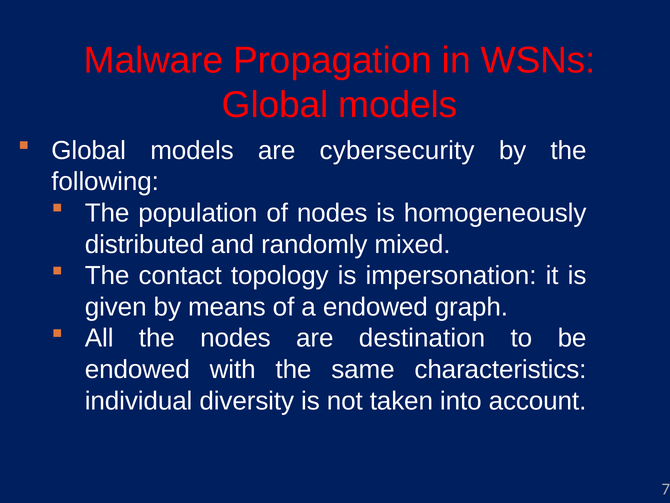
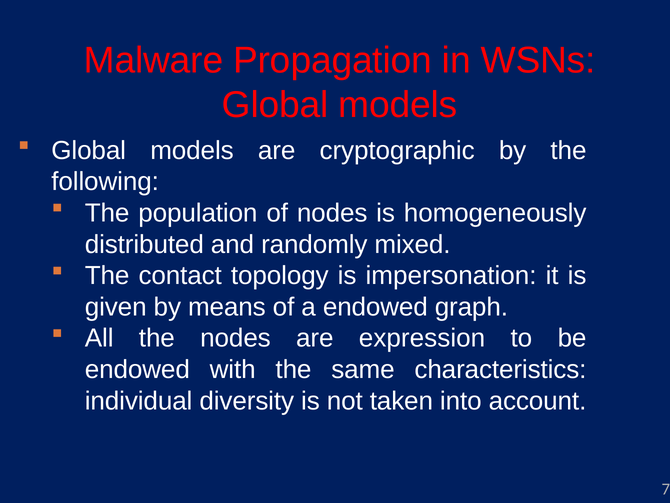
cybersecurity: cybersecurity -> cryptographic
destination: destination -> expression
